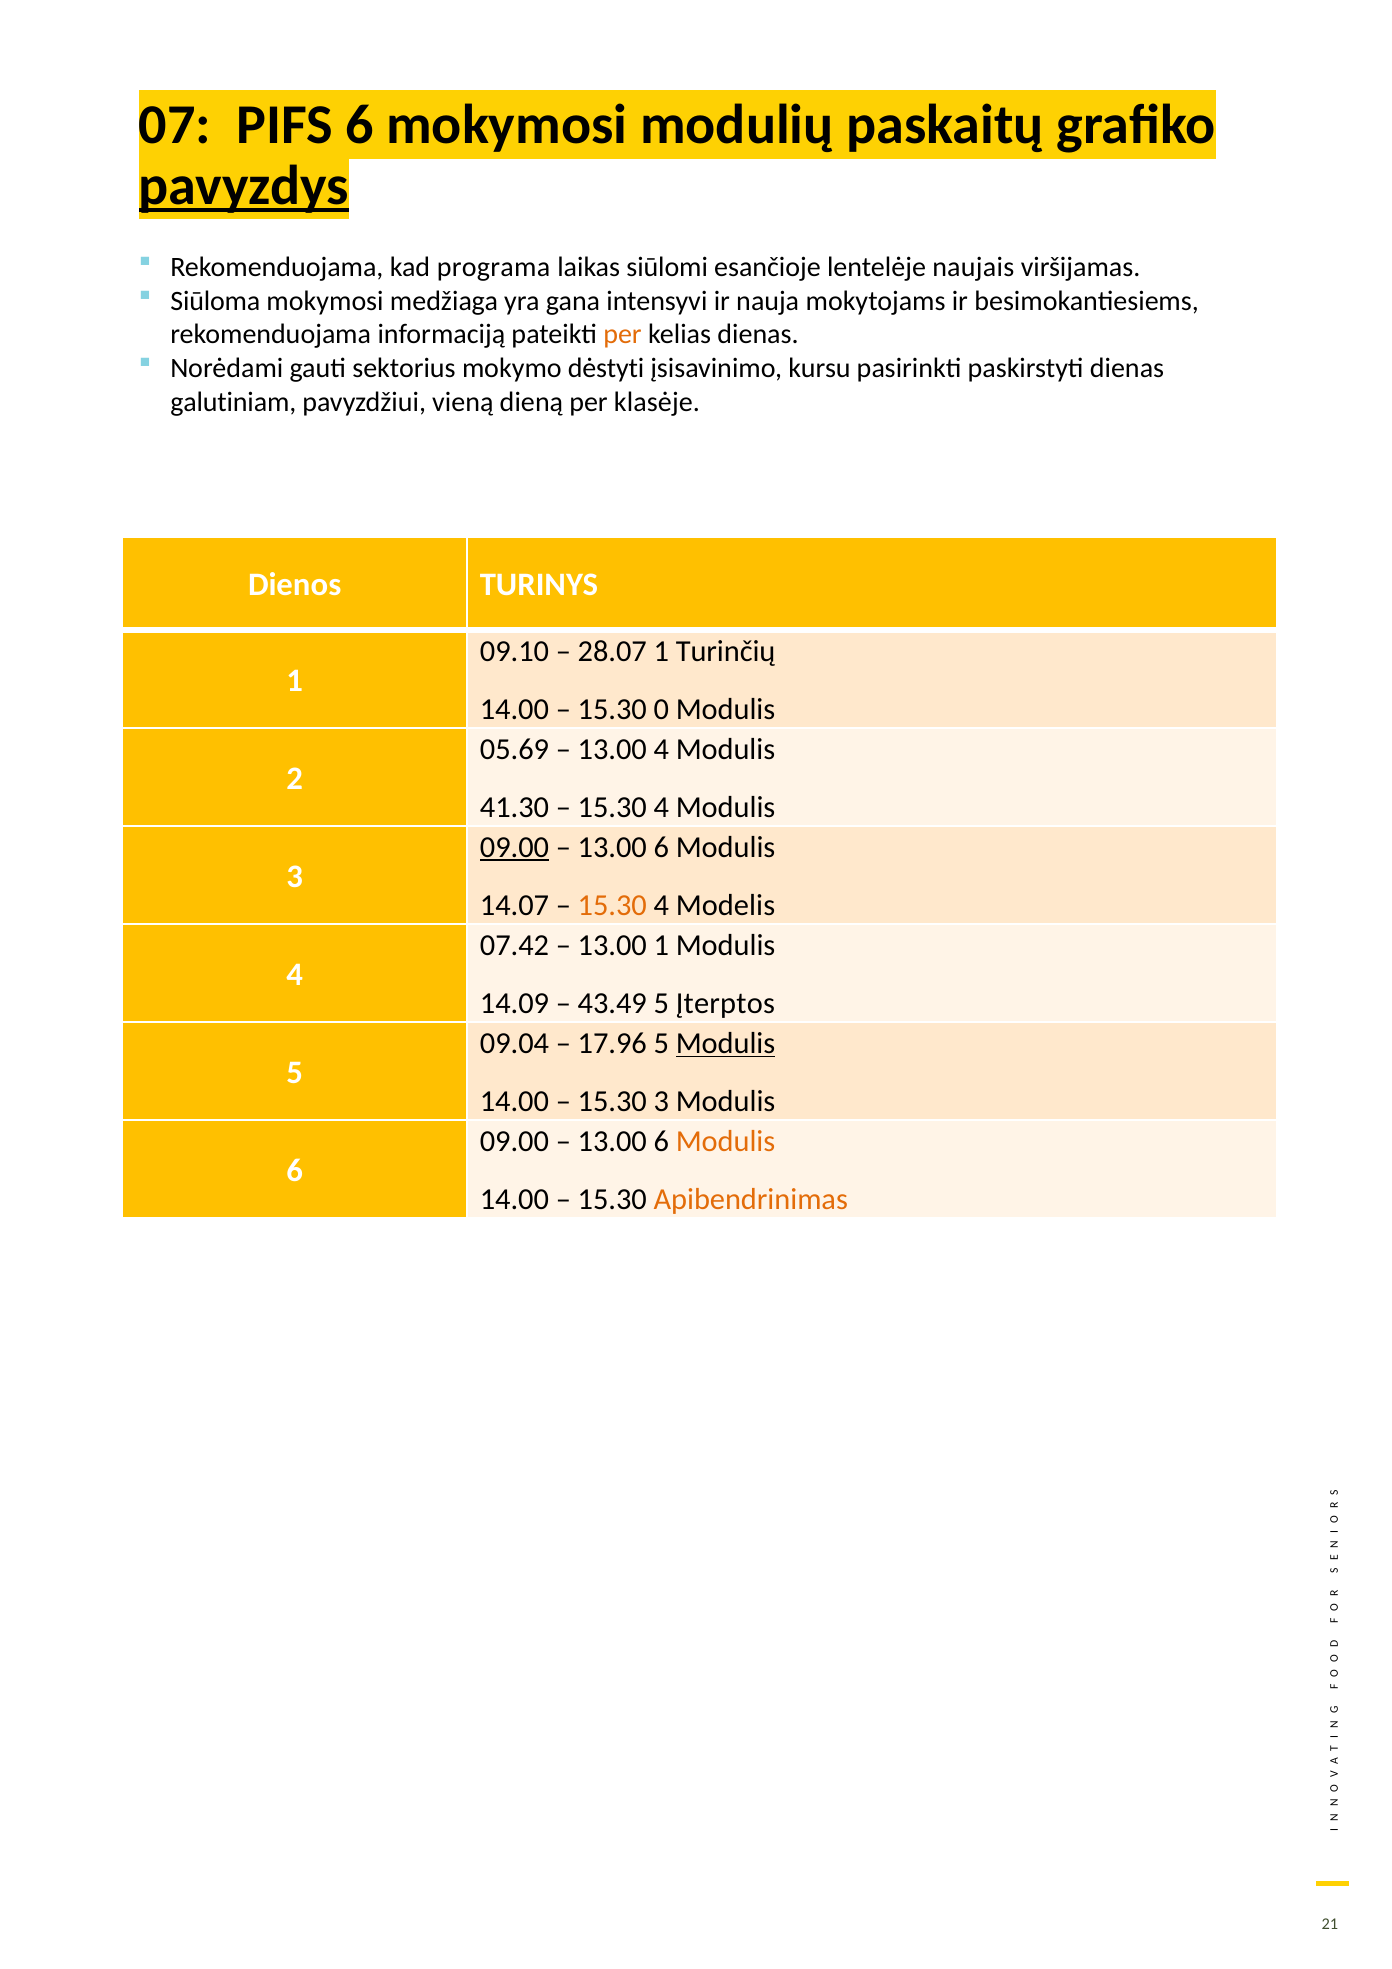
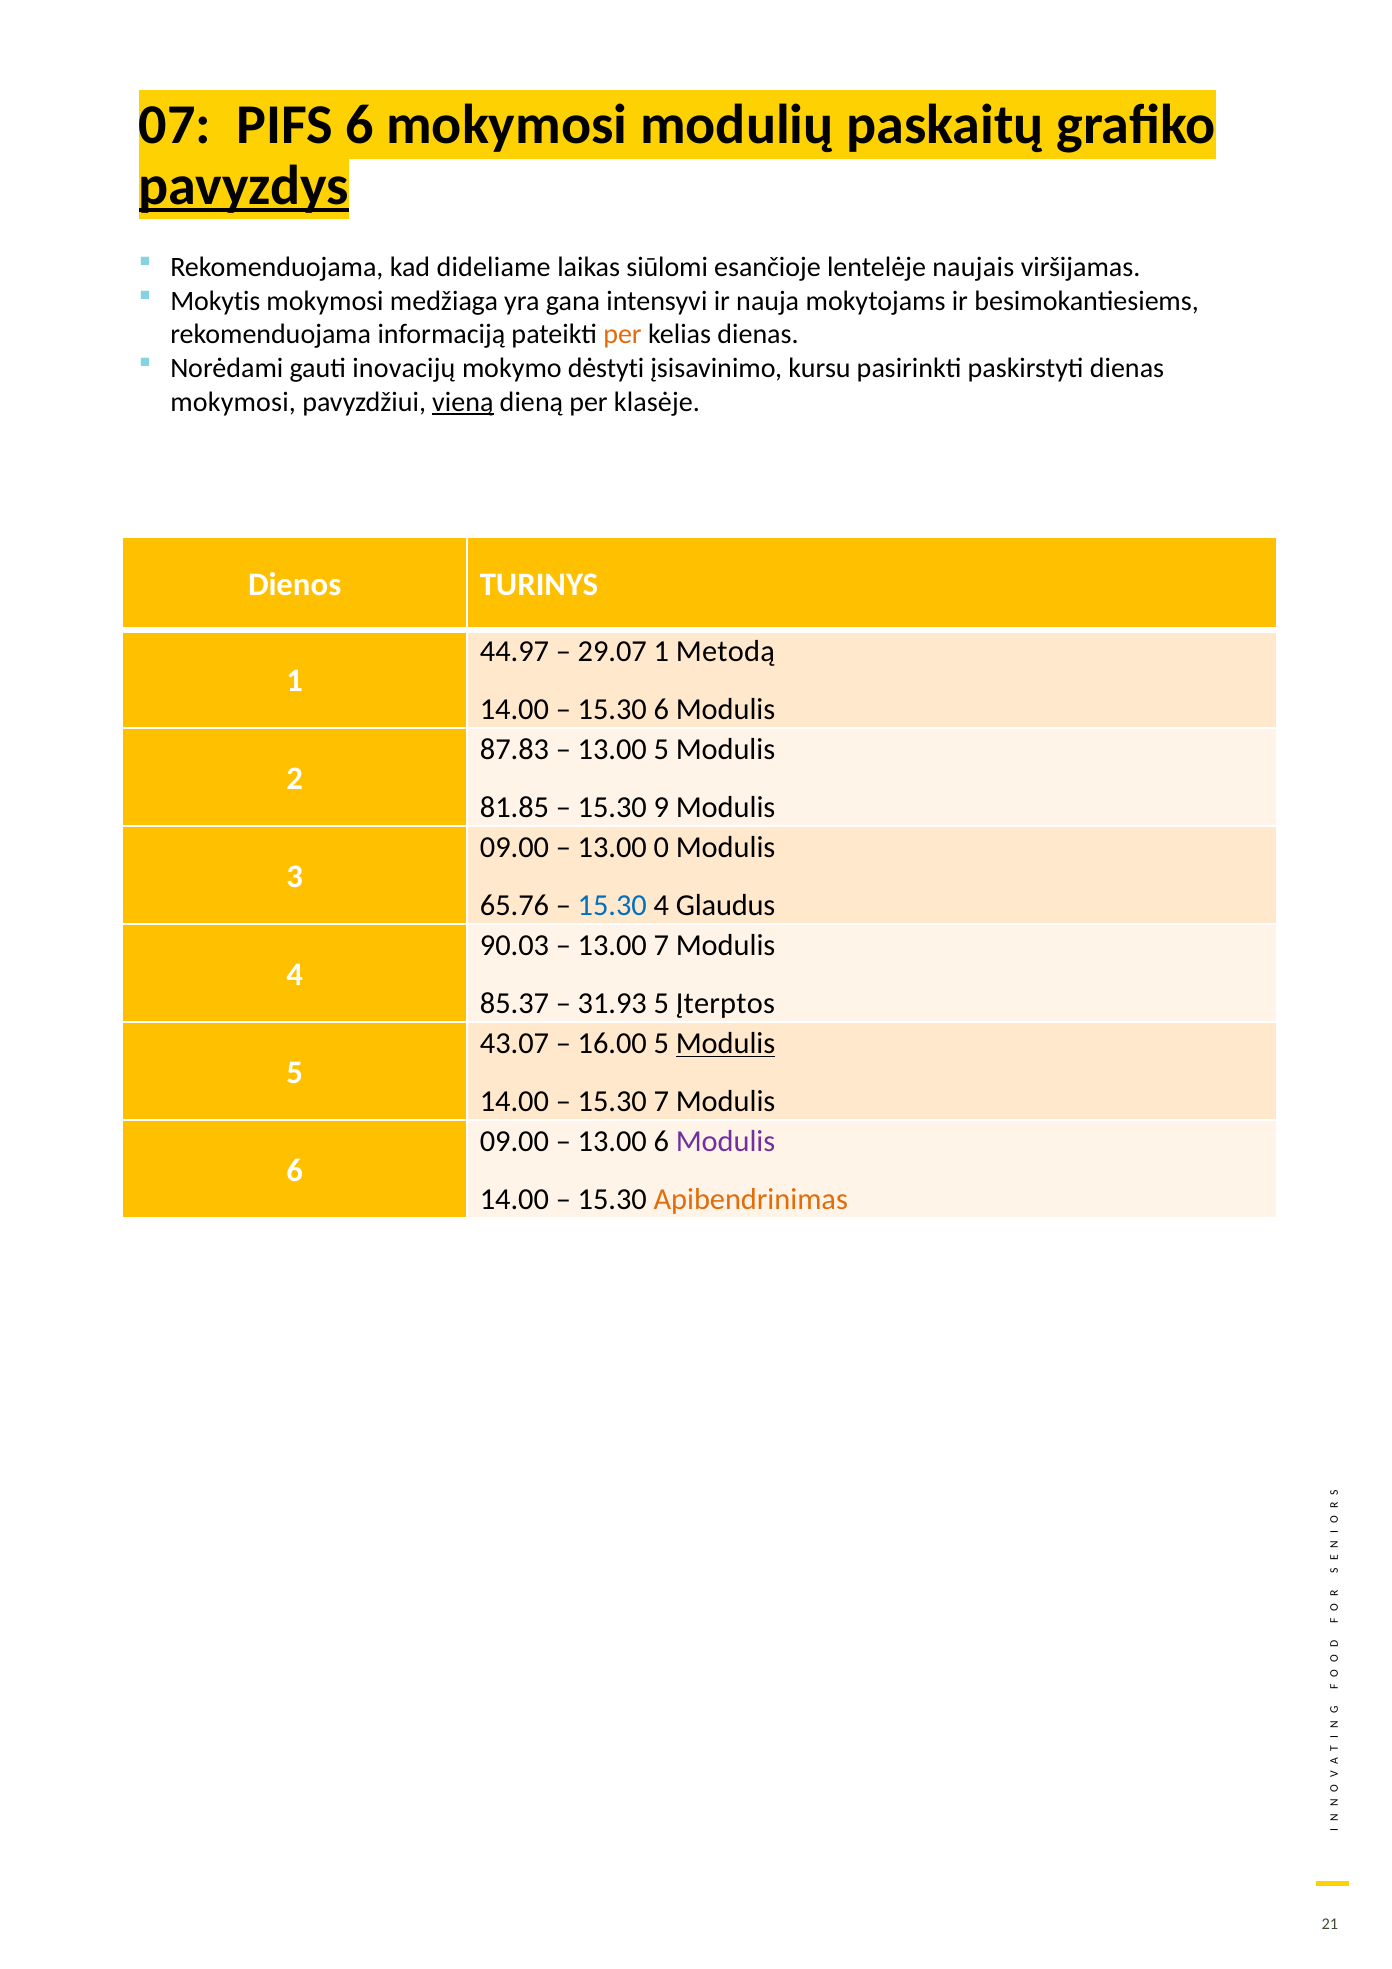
programa: programa -> dideliame
Siūloma: Siūloma -> Mokytis
sektorius: sektorius -> inovacijų
galutiniam at (233, 402): galutiniam -> mokymosi
vieną underline: none -> present
09.10: 09.10 -> 44.97
28.07: 28.07 -> 29.07
Turinčių: Turinčių -> Metodą
15.30 0: 0 -> 6
05.69: 05.69 -> 87.83
13.00 4: 4 -> 5
41.30: 41.30 -> 81.85
4 at (661, 807): 4 -> 9
09.00 at (515, 847) underline: present -> none
6 at (661, 847): 6 -> 0
14.07: 14.07 -> 65.76
15.30 at (612, 905) colour: orange -> blue
Modelis: Modelis -> Glaudus
07.42: 07.42 -> 90.03
13.00 1: 1 -> 7
14.09: 14.09 -> 85.37
43.49: 43.49 -> 31.93
09.04: 09.04 -> 43.07
17.96: 17.96 -> 16.00
15.30 3: 3 -> 7
Modulis at (726, 1141) colour: orange -> purple
